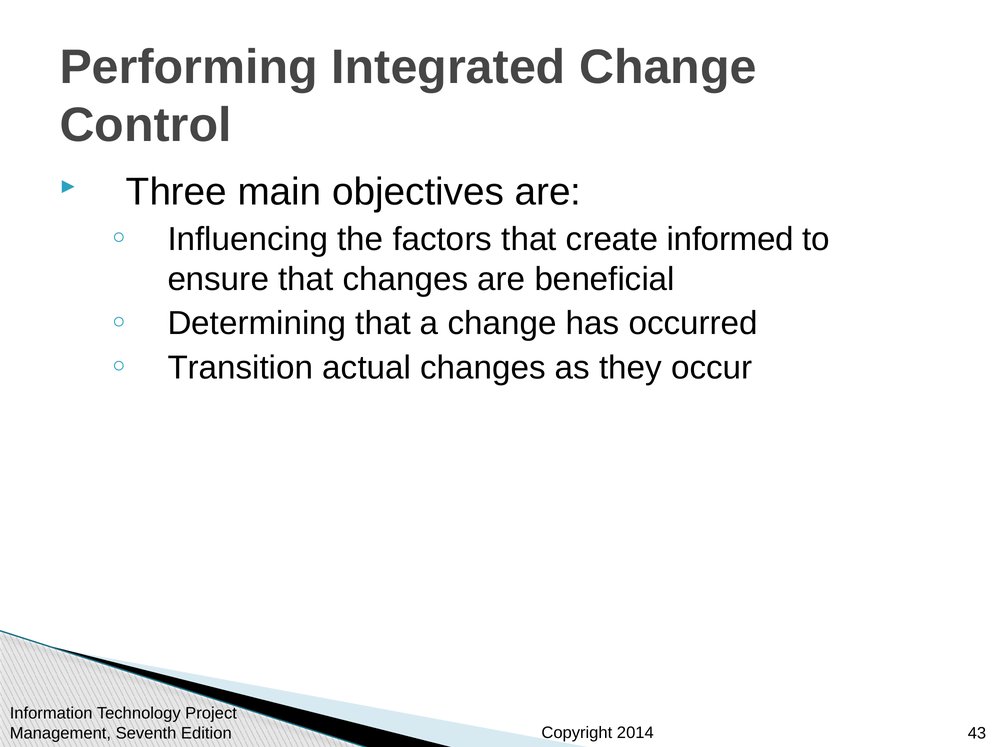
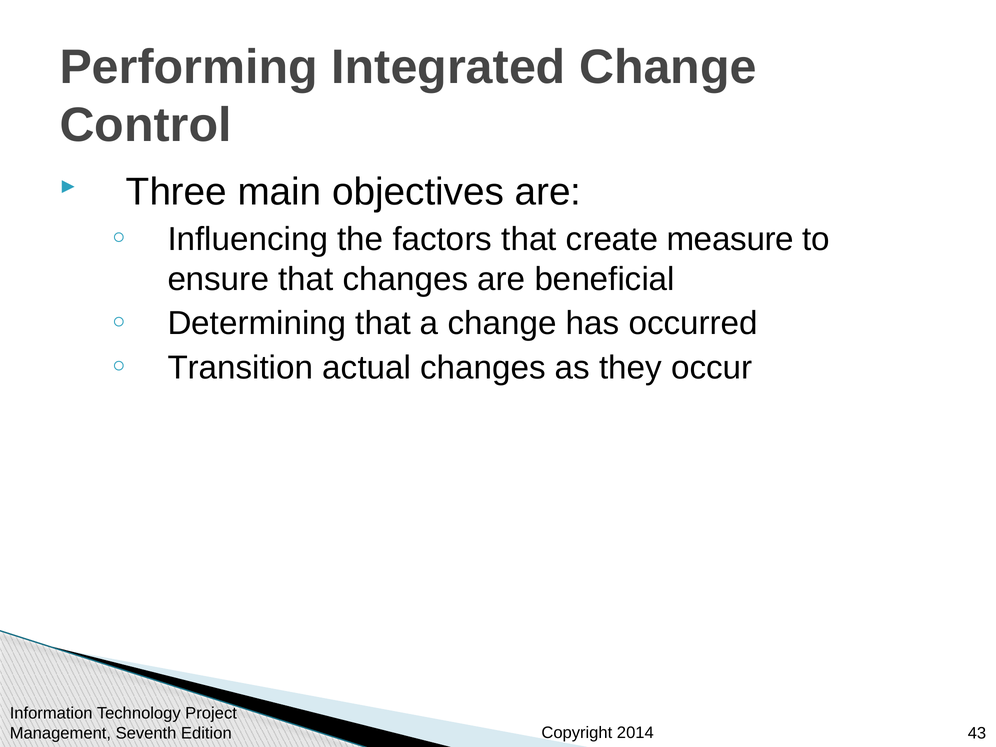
informed: informed -> measure
